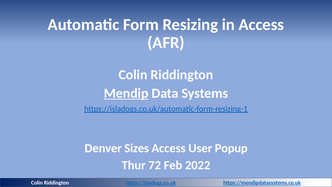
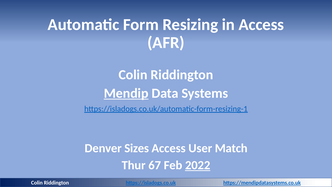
Popup: Popup -> Match
72: 72 -> 67
2022 underline: none -> present
